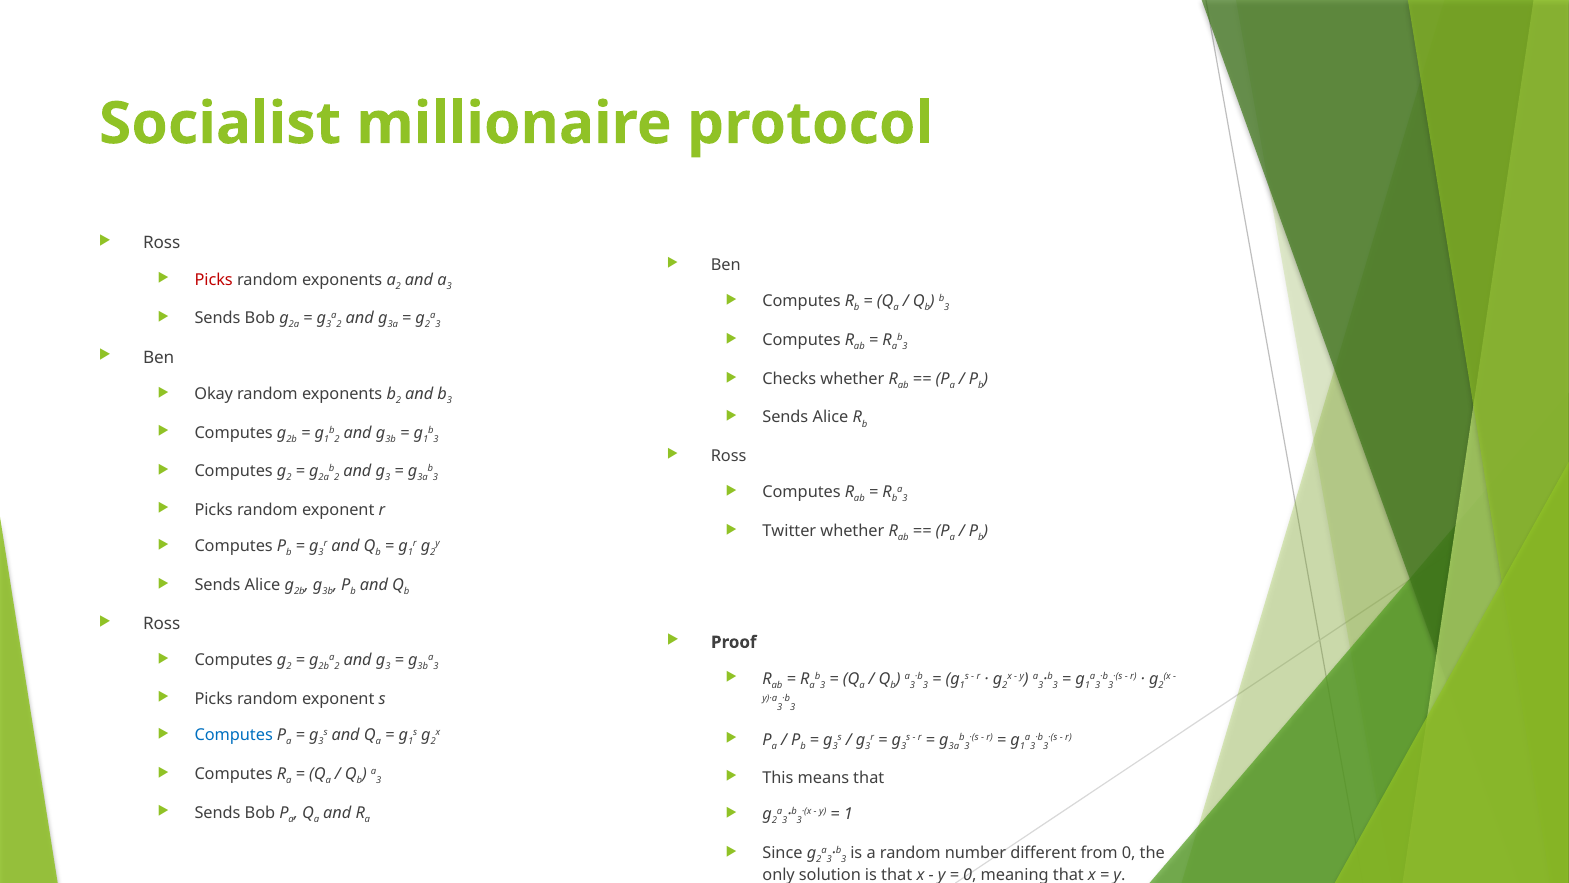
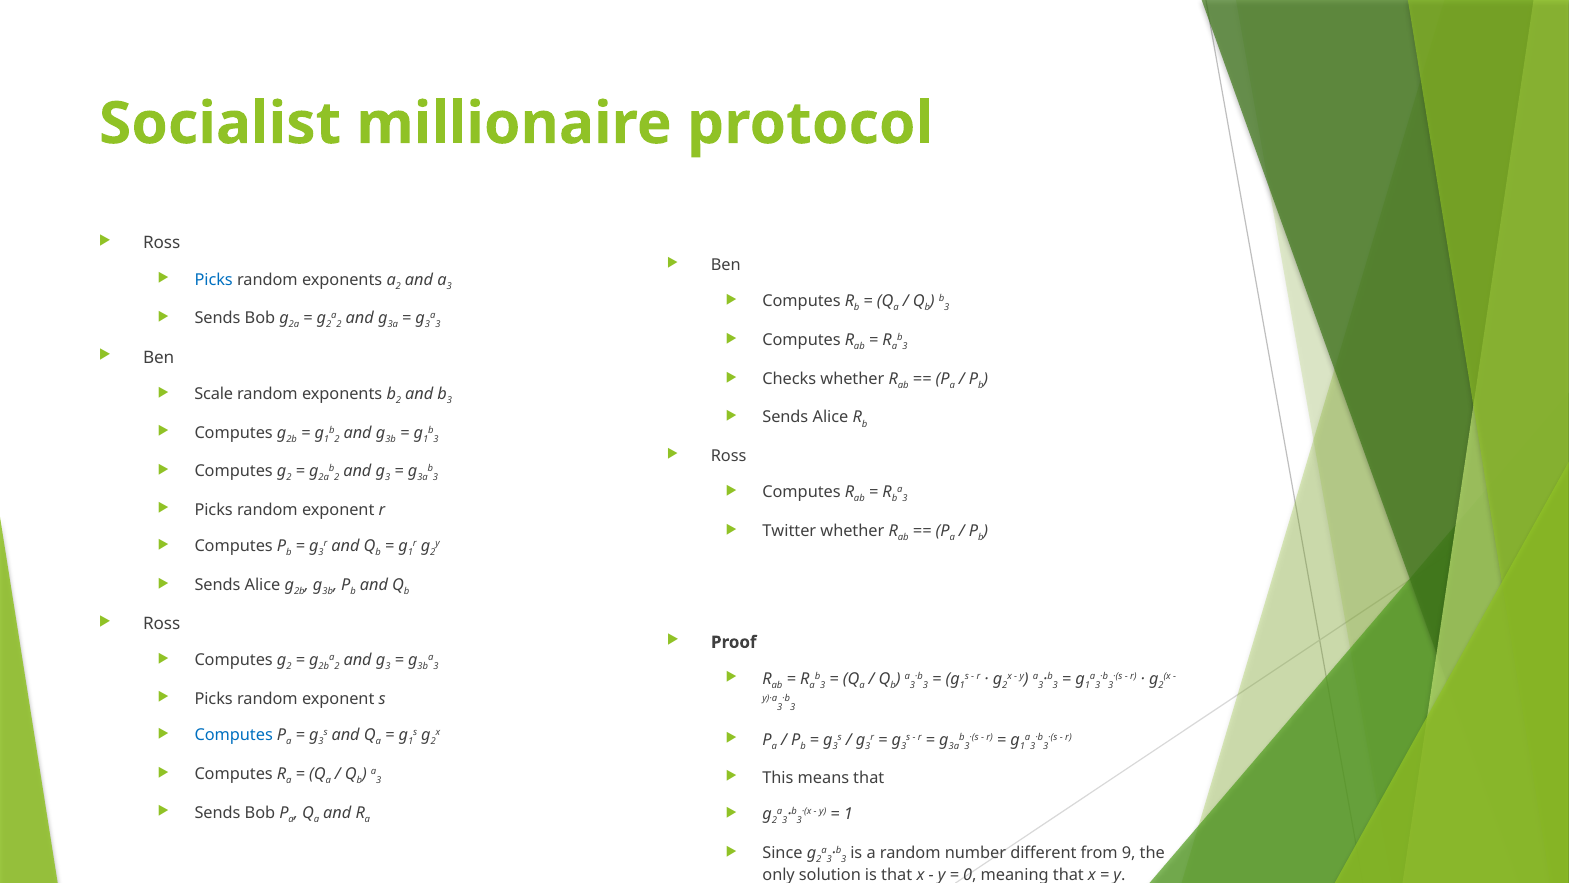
Picks at (214, 280) colour: red -> blue
3 at (329, 325): 3 -> 2
2 at (428, 325): 2 -> 3
Okay: Okay -> Scale
from 0: 0 -> 9
